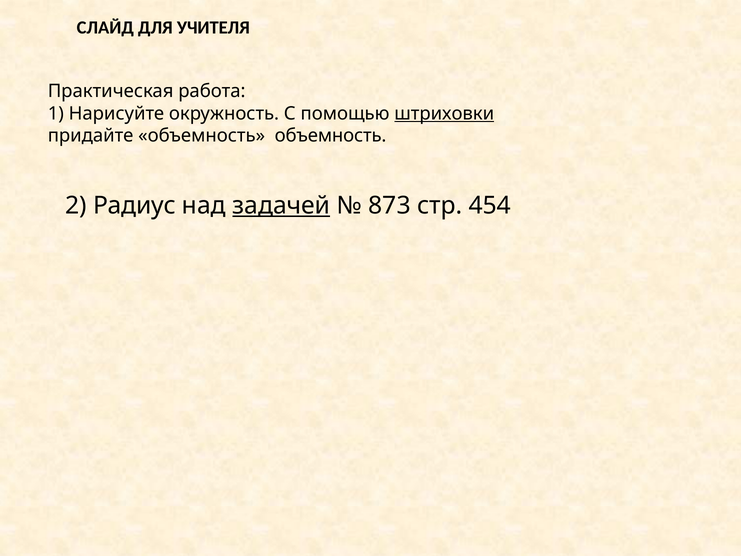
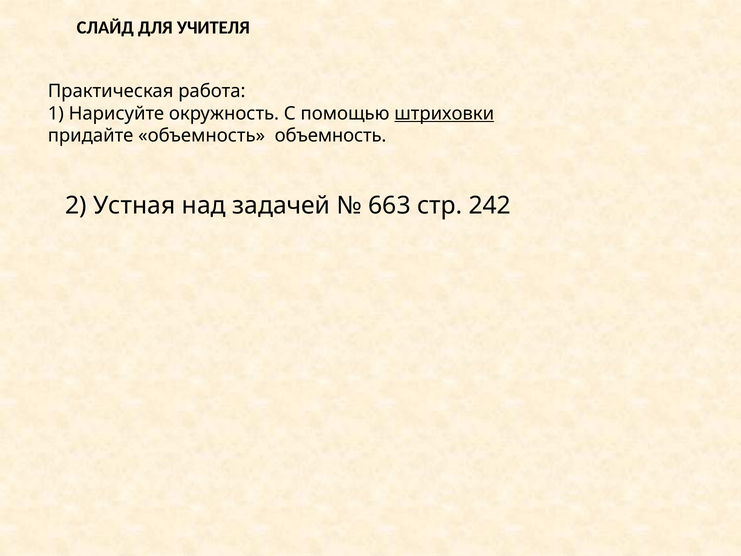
Радиус: Радиус -> Устная
задачей underline: present -> none
873: 873 -> 663
454: 454 -> 242
